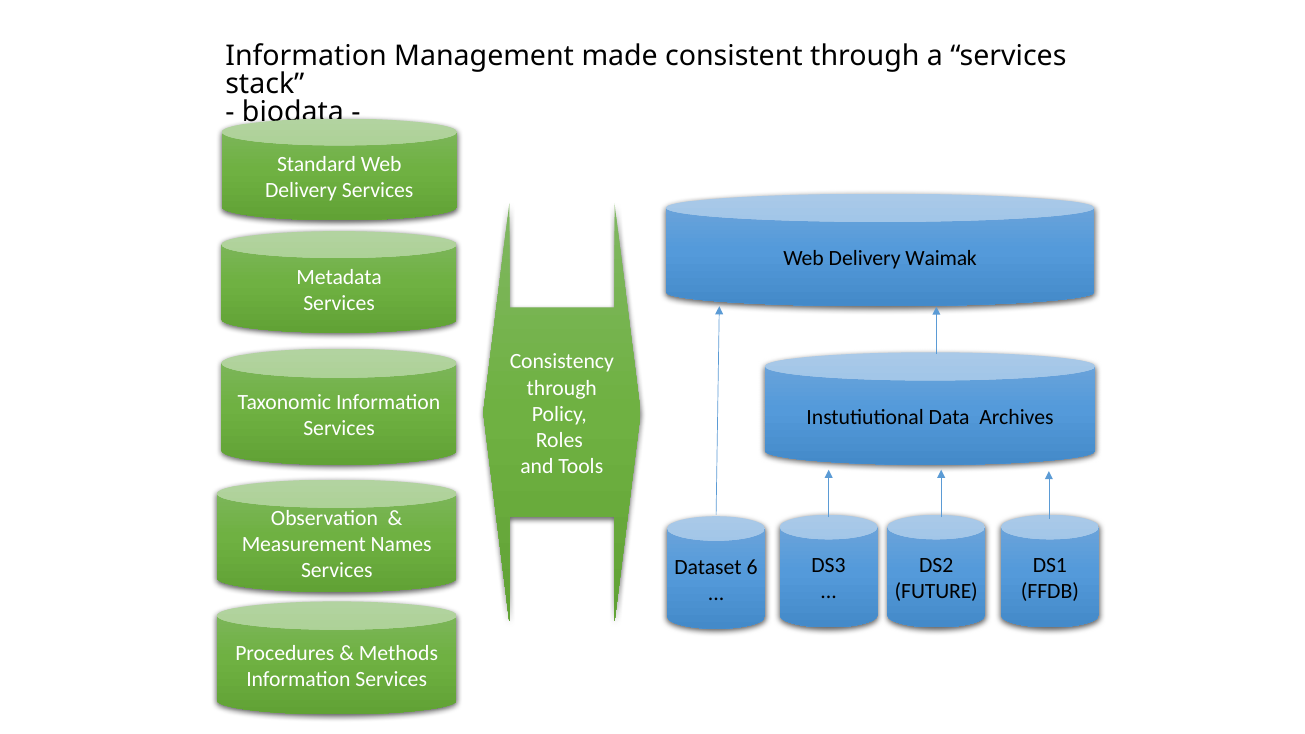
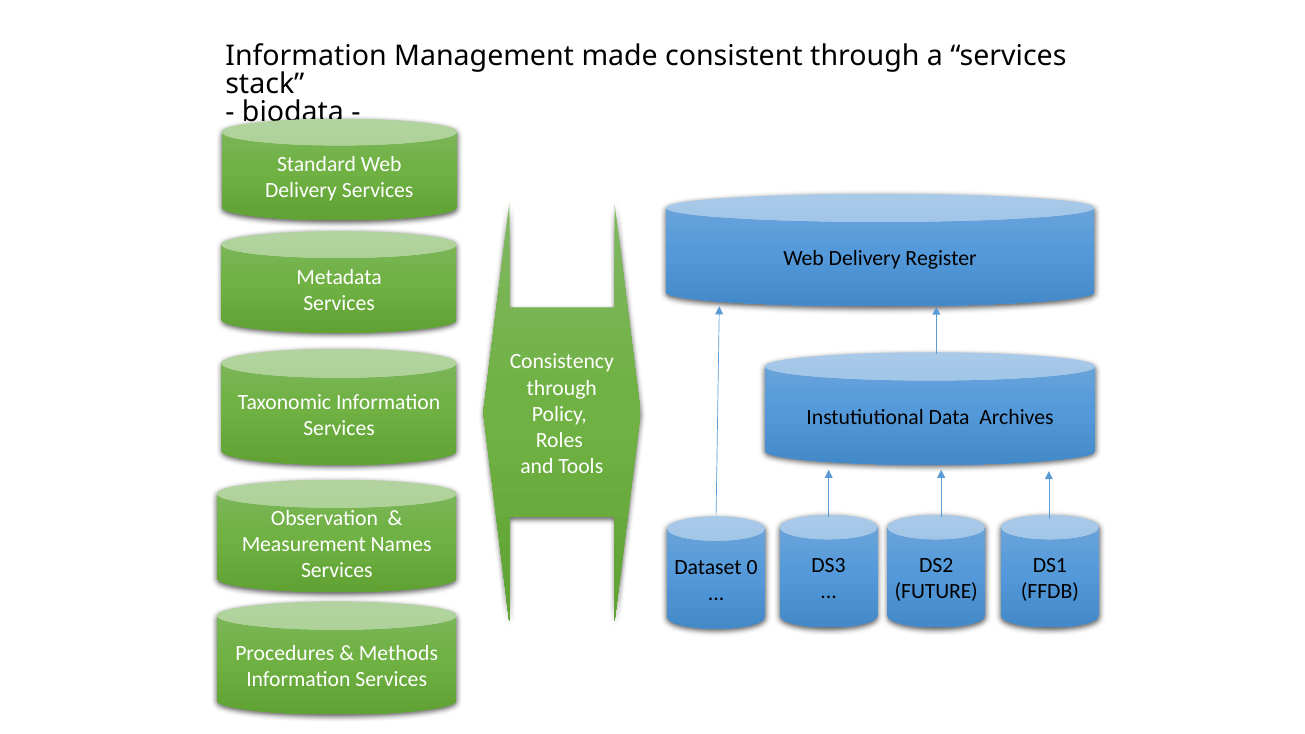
Waimak: Waimak -> Register
6: 6 -> 0
